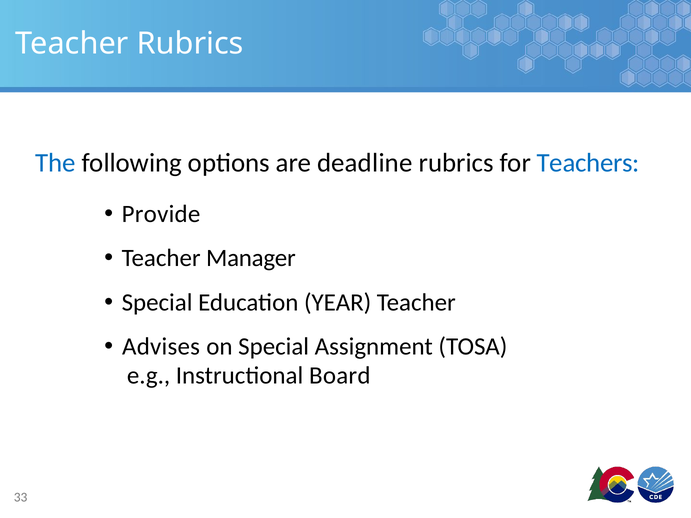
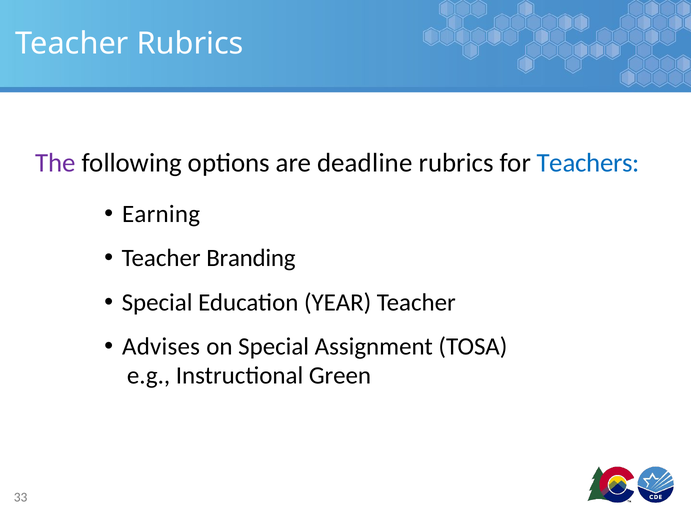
The colour: blue -> purple
Provide: Provide -> Earning
Manager: Manager -> Branding
Board: Board -> Green
